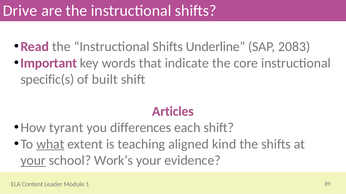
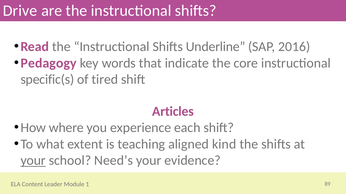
2083: 2083 -> 2016
Important: Important -> Pedagogy
built: built -> tired
tyrant: tyrant -> where
differences: differences -> experience
what underline: present -> none
Work’s: Work’s -> Need’s
